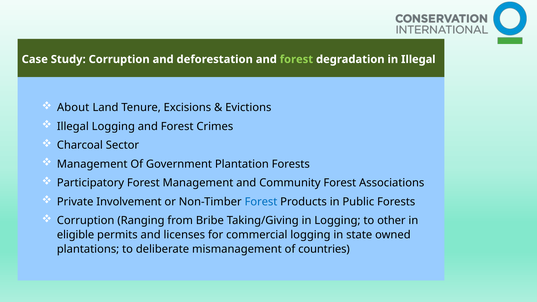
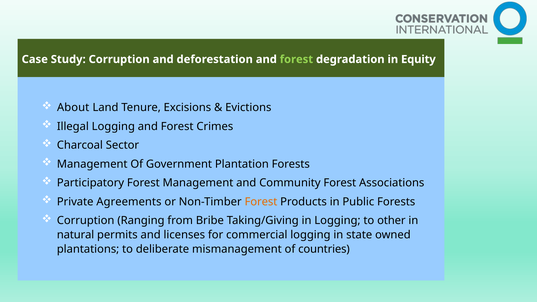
in Illegal: Illegal -> Equity
Involvement: Involvement -> Agreements
Forest at (261, 202) colour: blue -> orange
eligible: eligible -> natural
